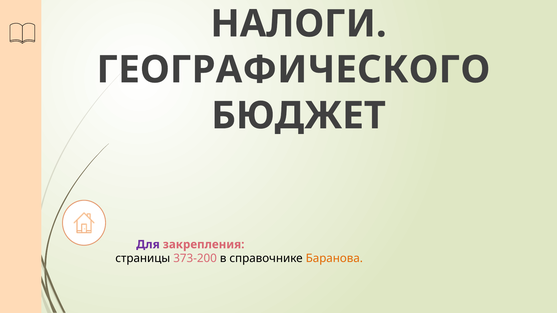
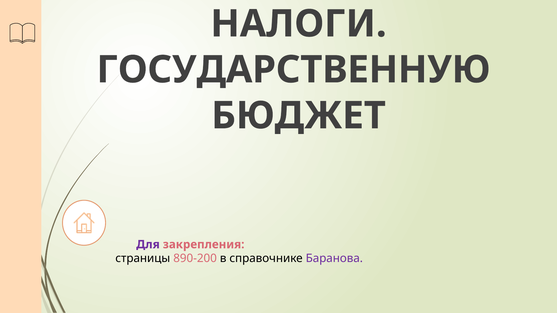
ГЕОГРАФИЧЕСКОГО: ГЕОГРАФИЧЕСКОГО -> ГОСУДАРСТВЕННУЮ
373-200: 373-200 -> 890-200
Баранова colour: orange -> purple
